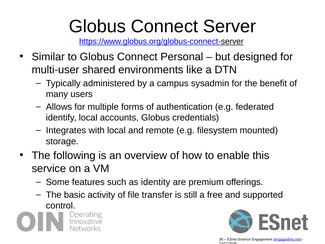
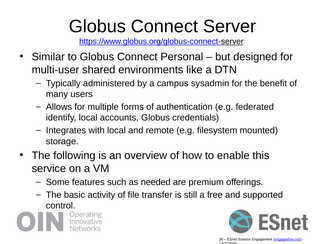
identity: identity -> needed
